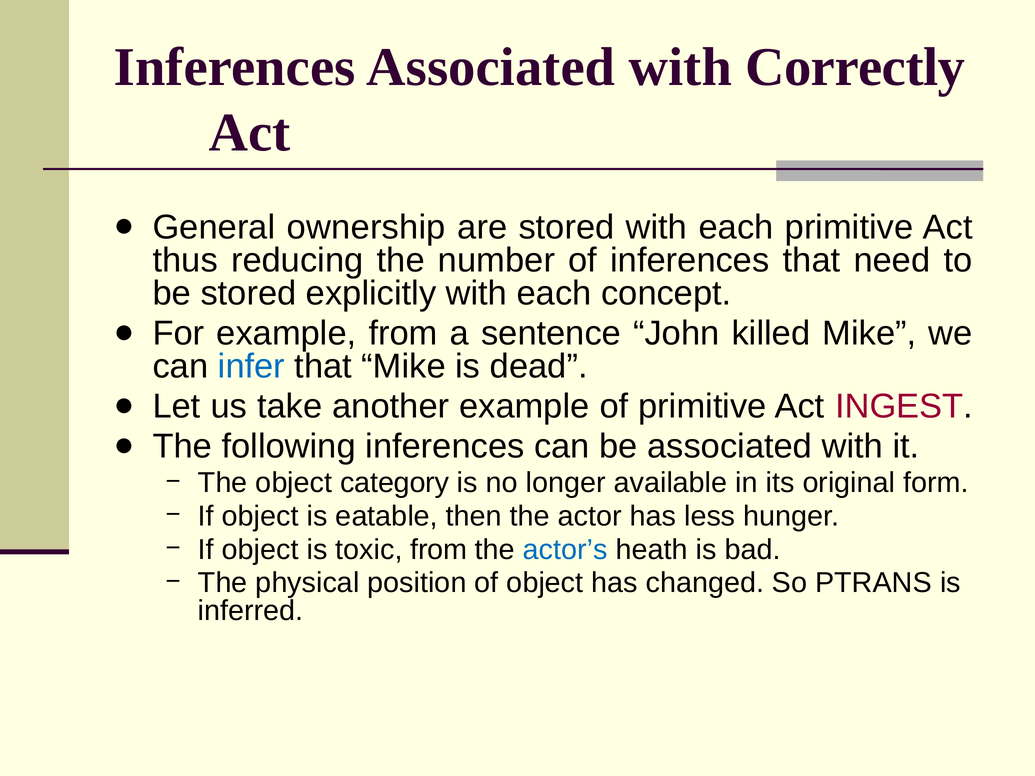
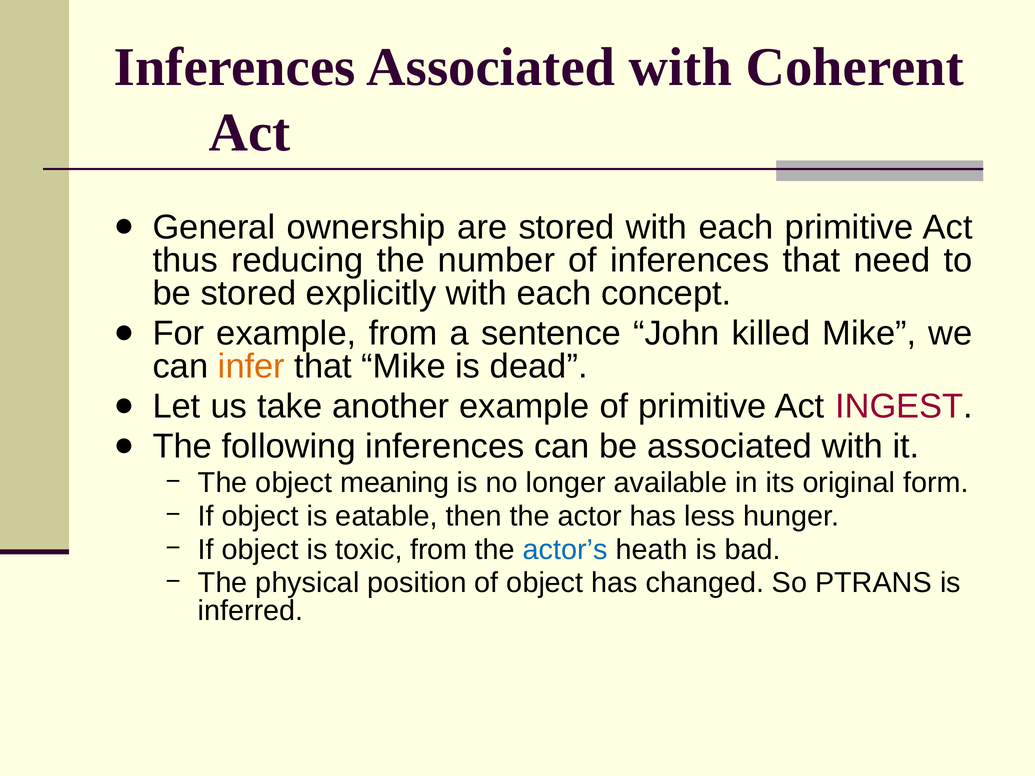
Correctly: Correctly -> Coherent
infer colour: blue -> orange
category: category -> meaning
